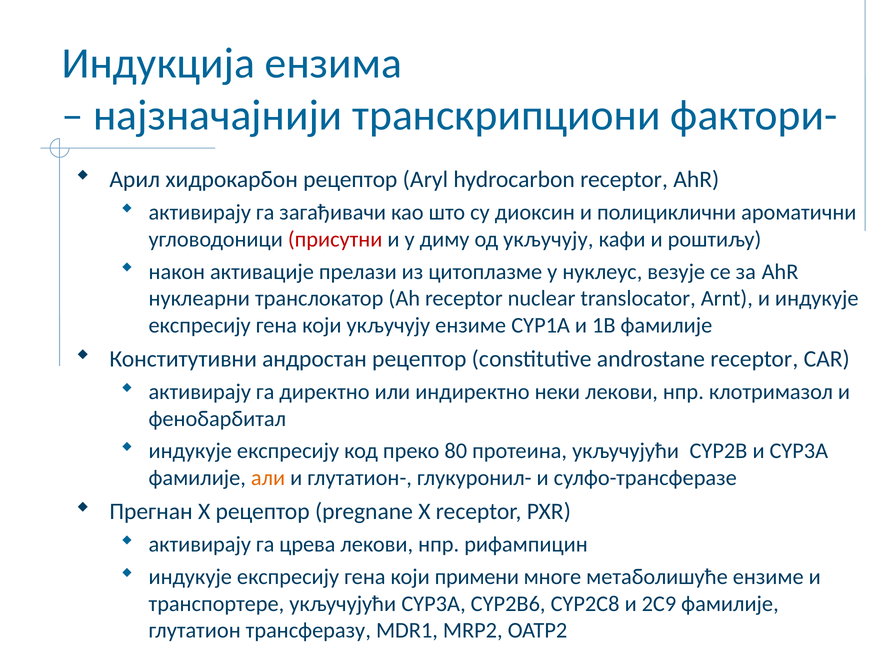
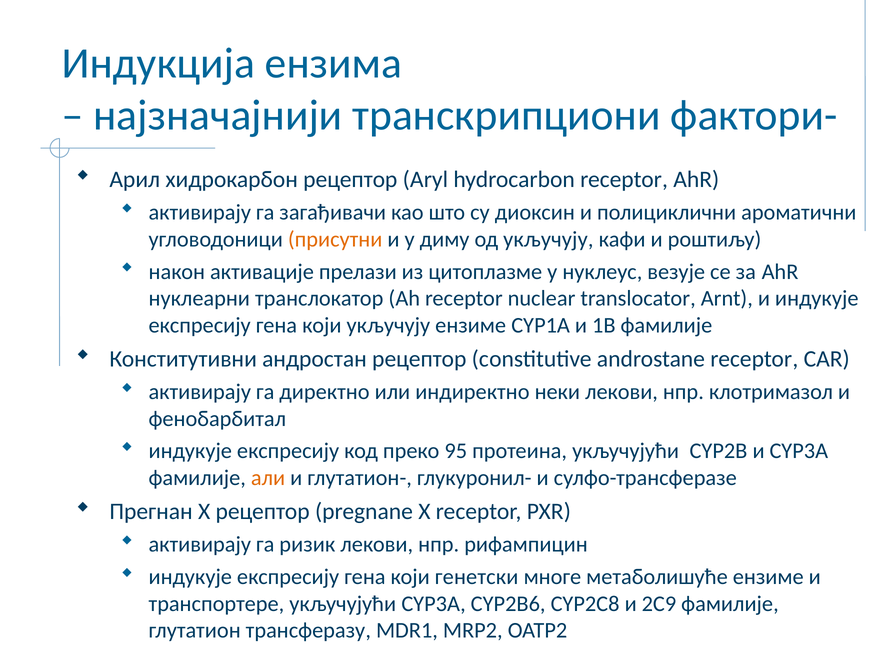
присутни colour: red -> orange
80: 80 -> 95
црева: црева -> ризик
примени: примени -> генетски
